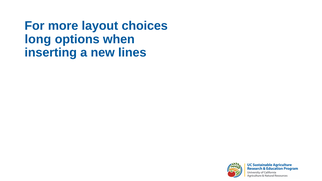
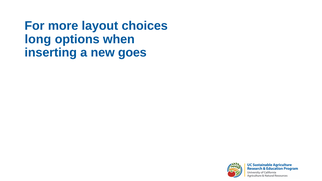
lines: lines -> goes
